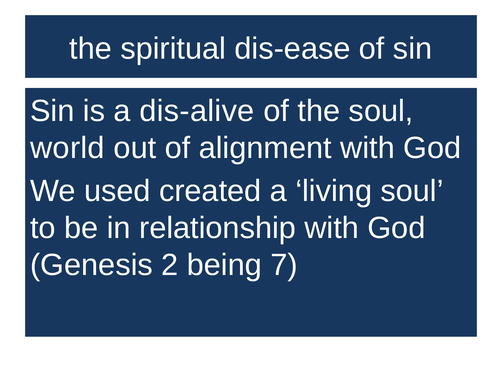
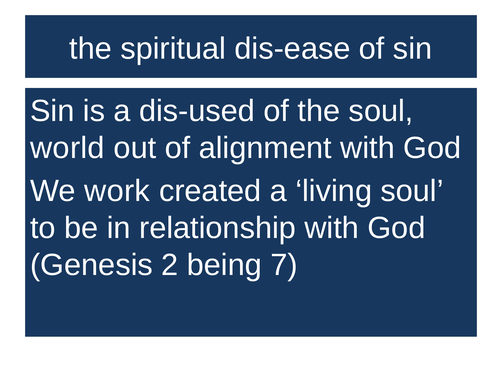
dis-alive: dis-alive -> dis-used
used: used -> work
